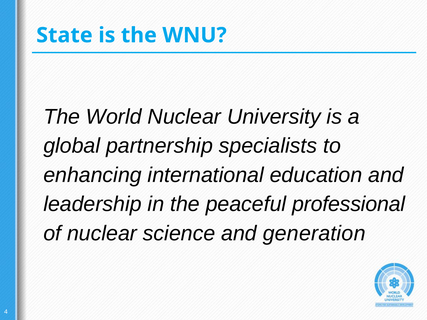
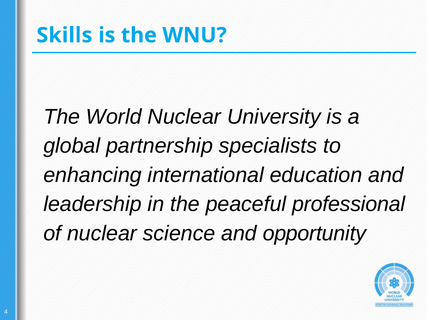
State: State -> Skills
generation: generation -> opportunity
